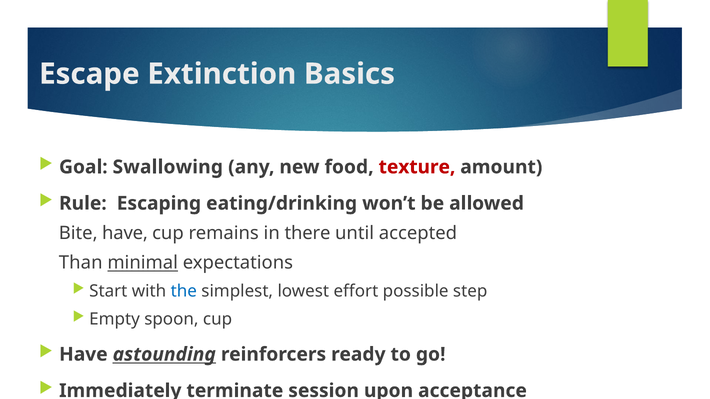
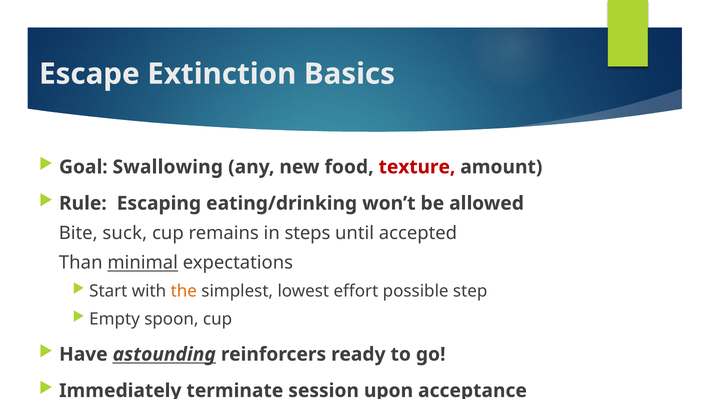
Bite have: have -> suck
there: there -> steps
the colour: blue -> orange
